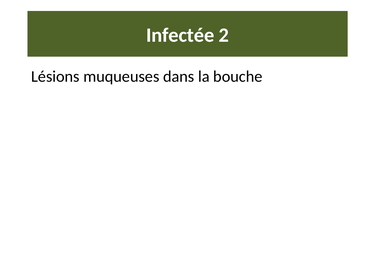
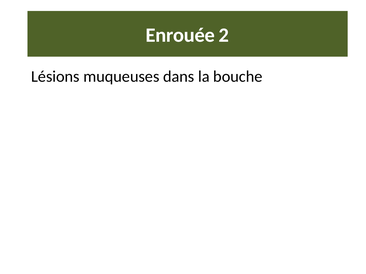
Infectée: Infectée -> Enrouée
